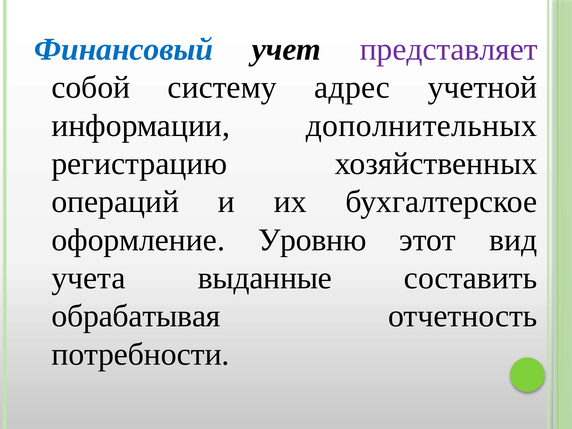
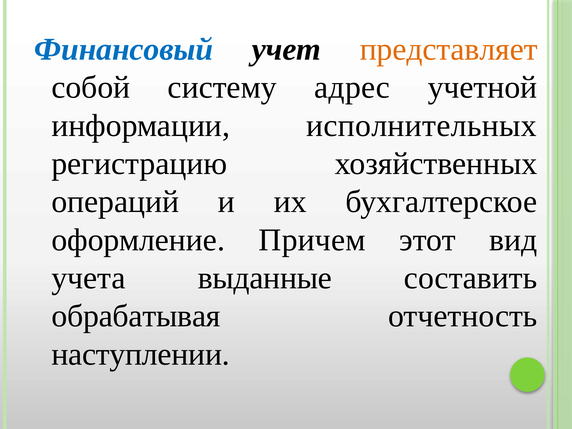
представляет colour: purple -> orange
дополнительных: дополнительных -> исполнительных
Уровню: Уровню -> Причем
потребности: потребности -> наступлении
